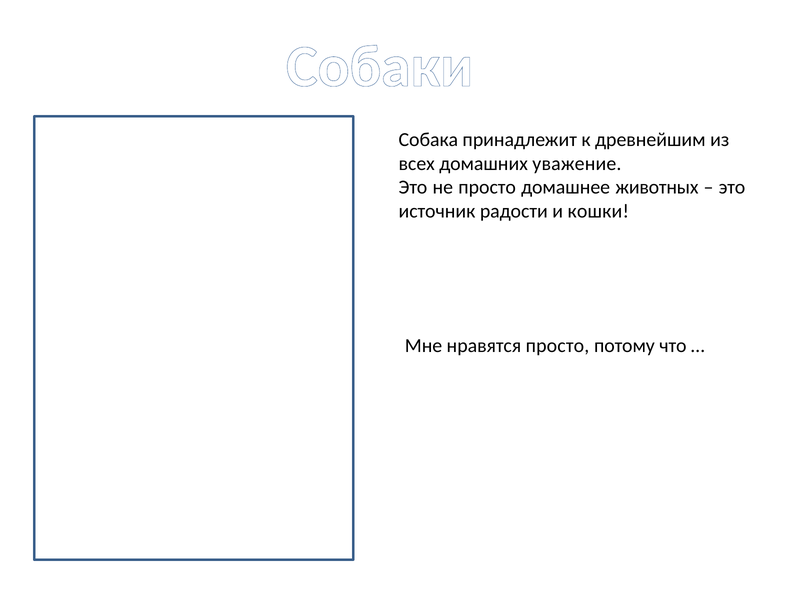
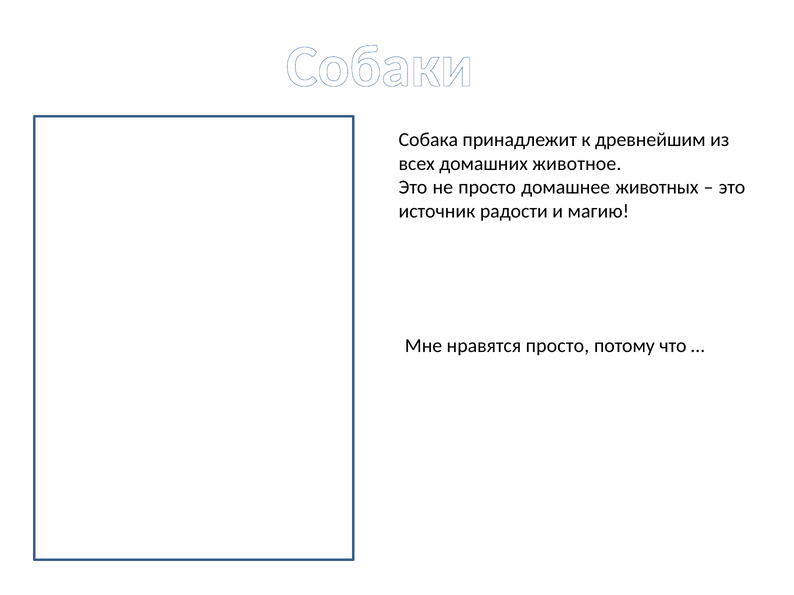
уважение: уважение -> животное
кошки: кошки -> магию
